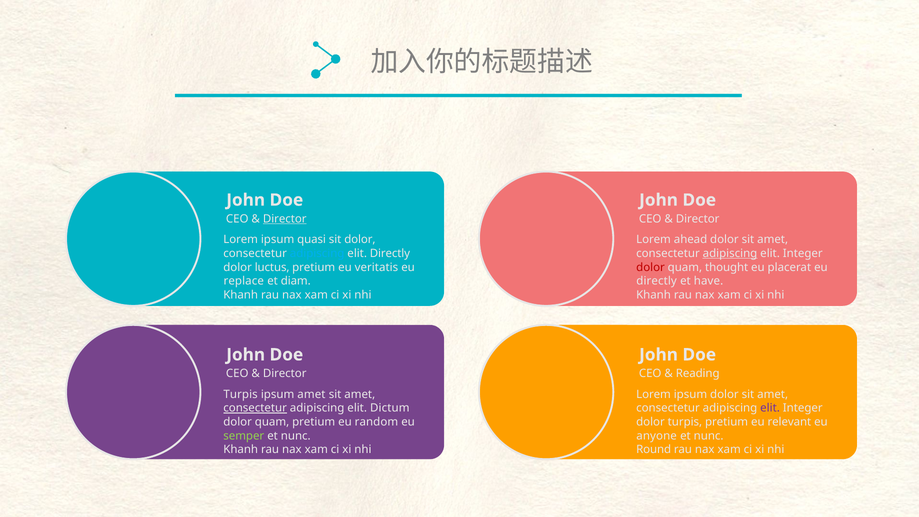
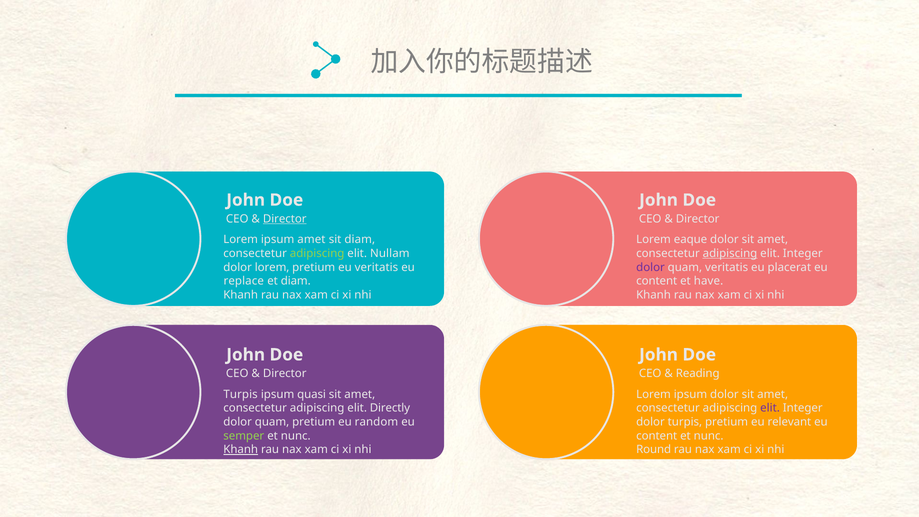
ipsum quasi: quasi -> amet
sit dolor: dolor -> diam
ahead: ahead -> eaque
adipiscing at (317, 254) colour: light blue -> light green
elit Directly: Directly -> Nullam
dolor luctus: luctus -> lorem
dolor at (651, 267) colour: red -> purple
quam thought: thought -> veritatis
directly at (657, 281): directly -> content
ipsum amet: amet -> quasi
consectetur at (255, 408) underline: present -> none
Dictum: Dictum -> Directly
anyone at (657, 436): anyone -> content
Khanh at (241, 450) underline: none -> present
